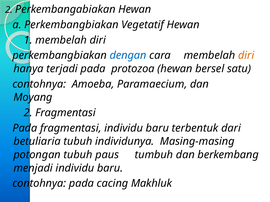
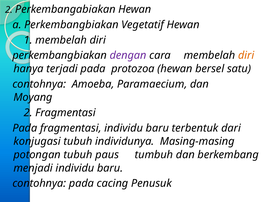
dengan colour: blue -> purple
betuliaria: betuliaria -> konjugasi
Makhluk: Makhluk -> Penusuk
